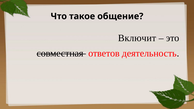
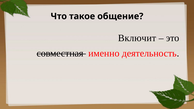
ответов: ответов -> именно
